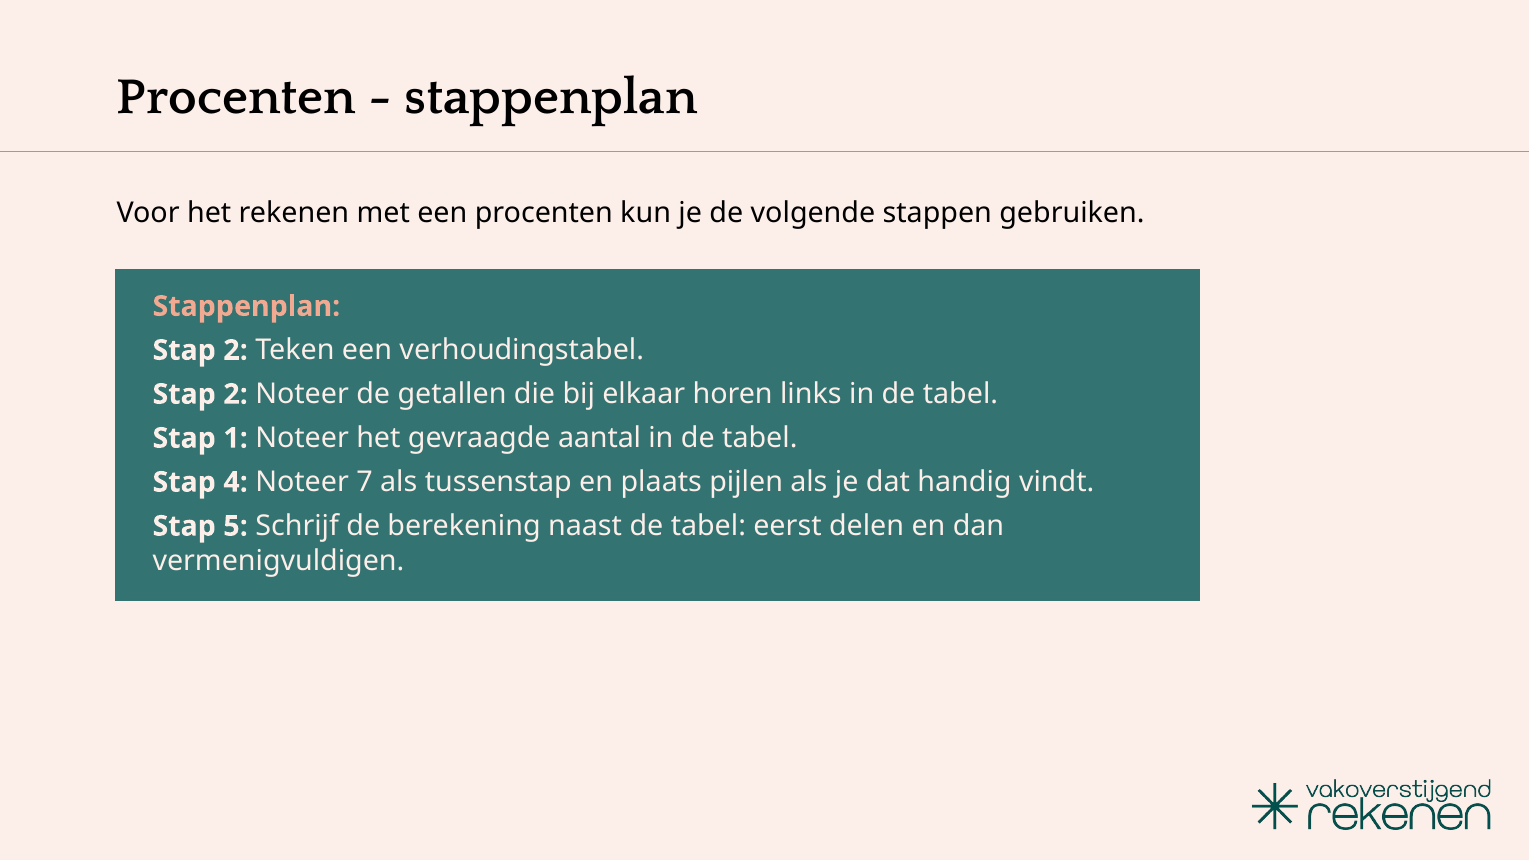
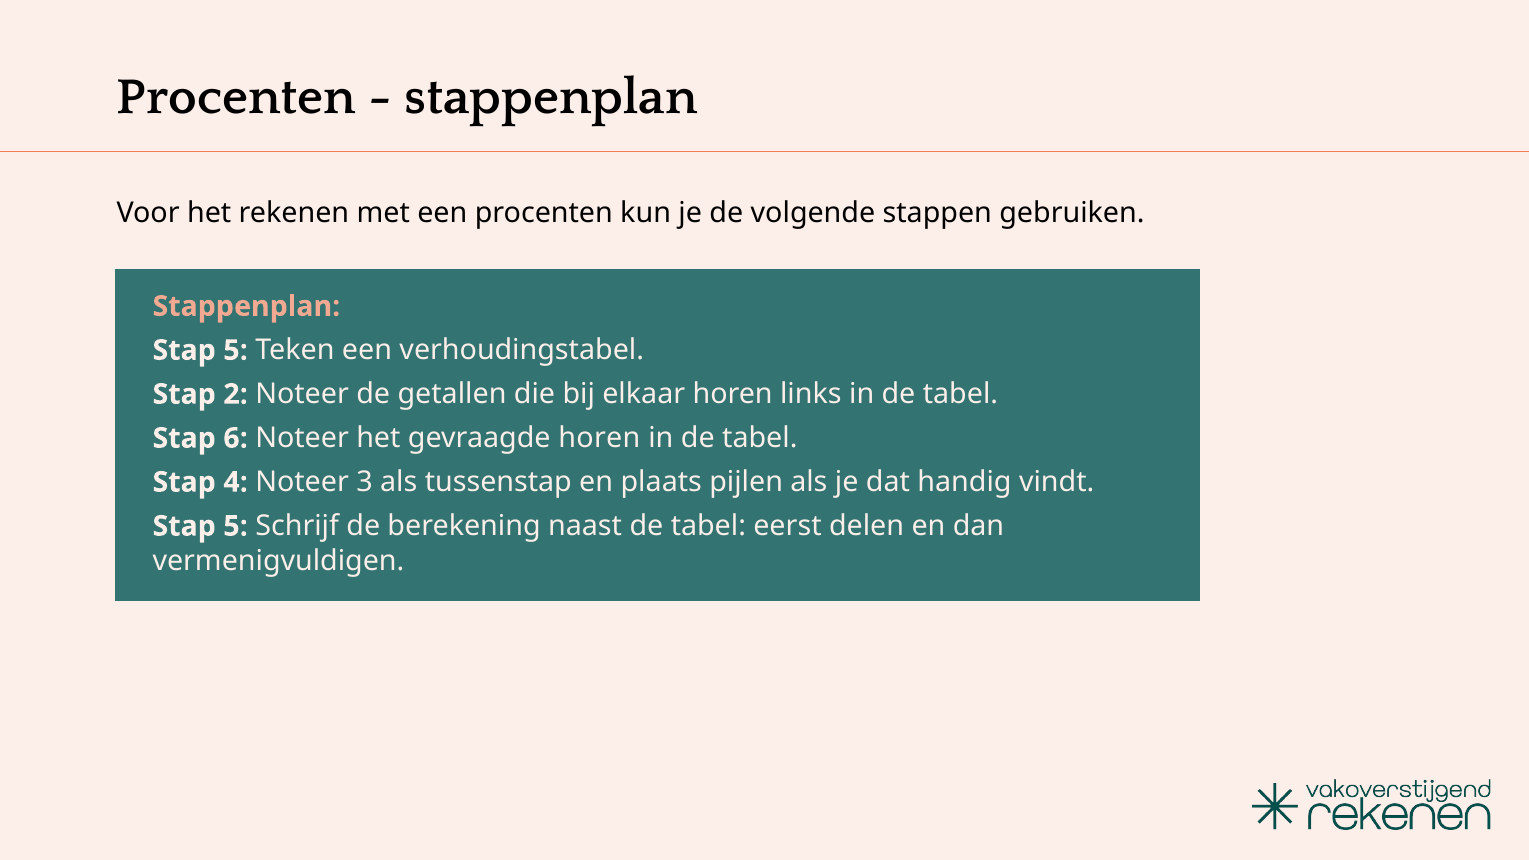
2 at (236, 350): 2 -> 5
1: 1 -> 6
gevraagde aantal: aantal -> horen
7: 7 -> 3
